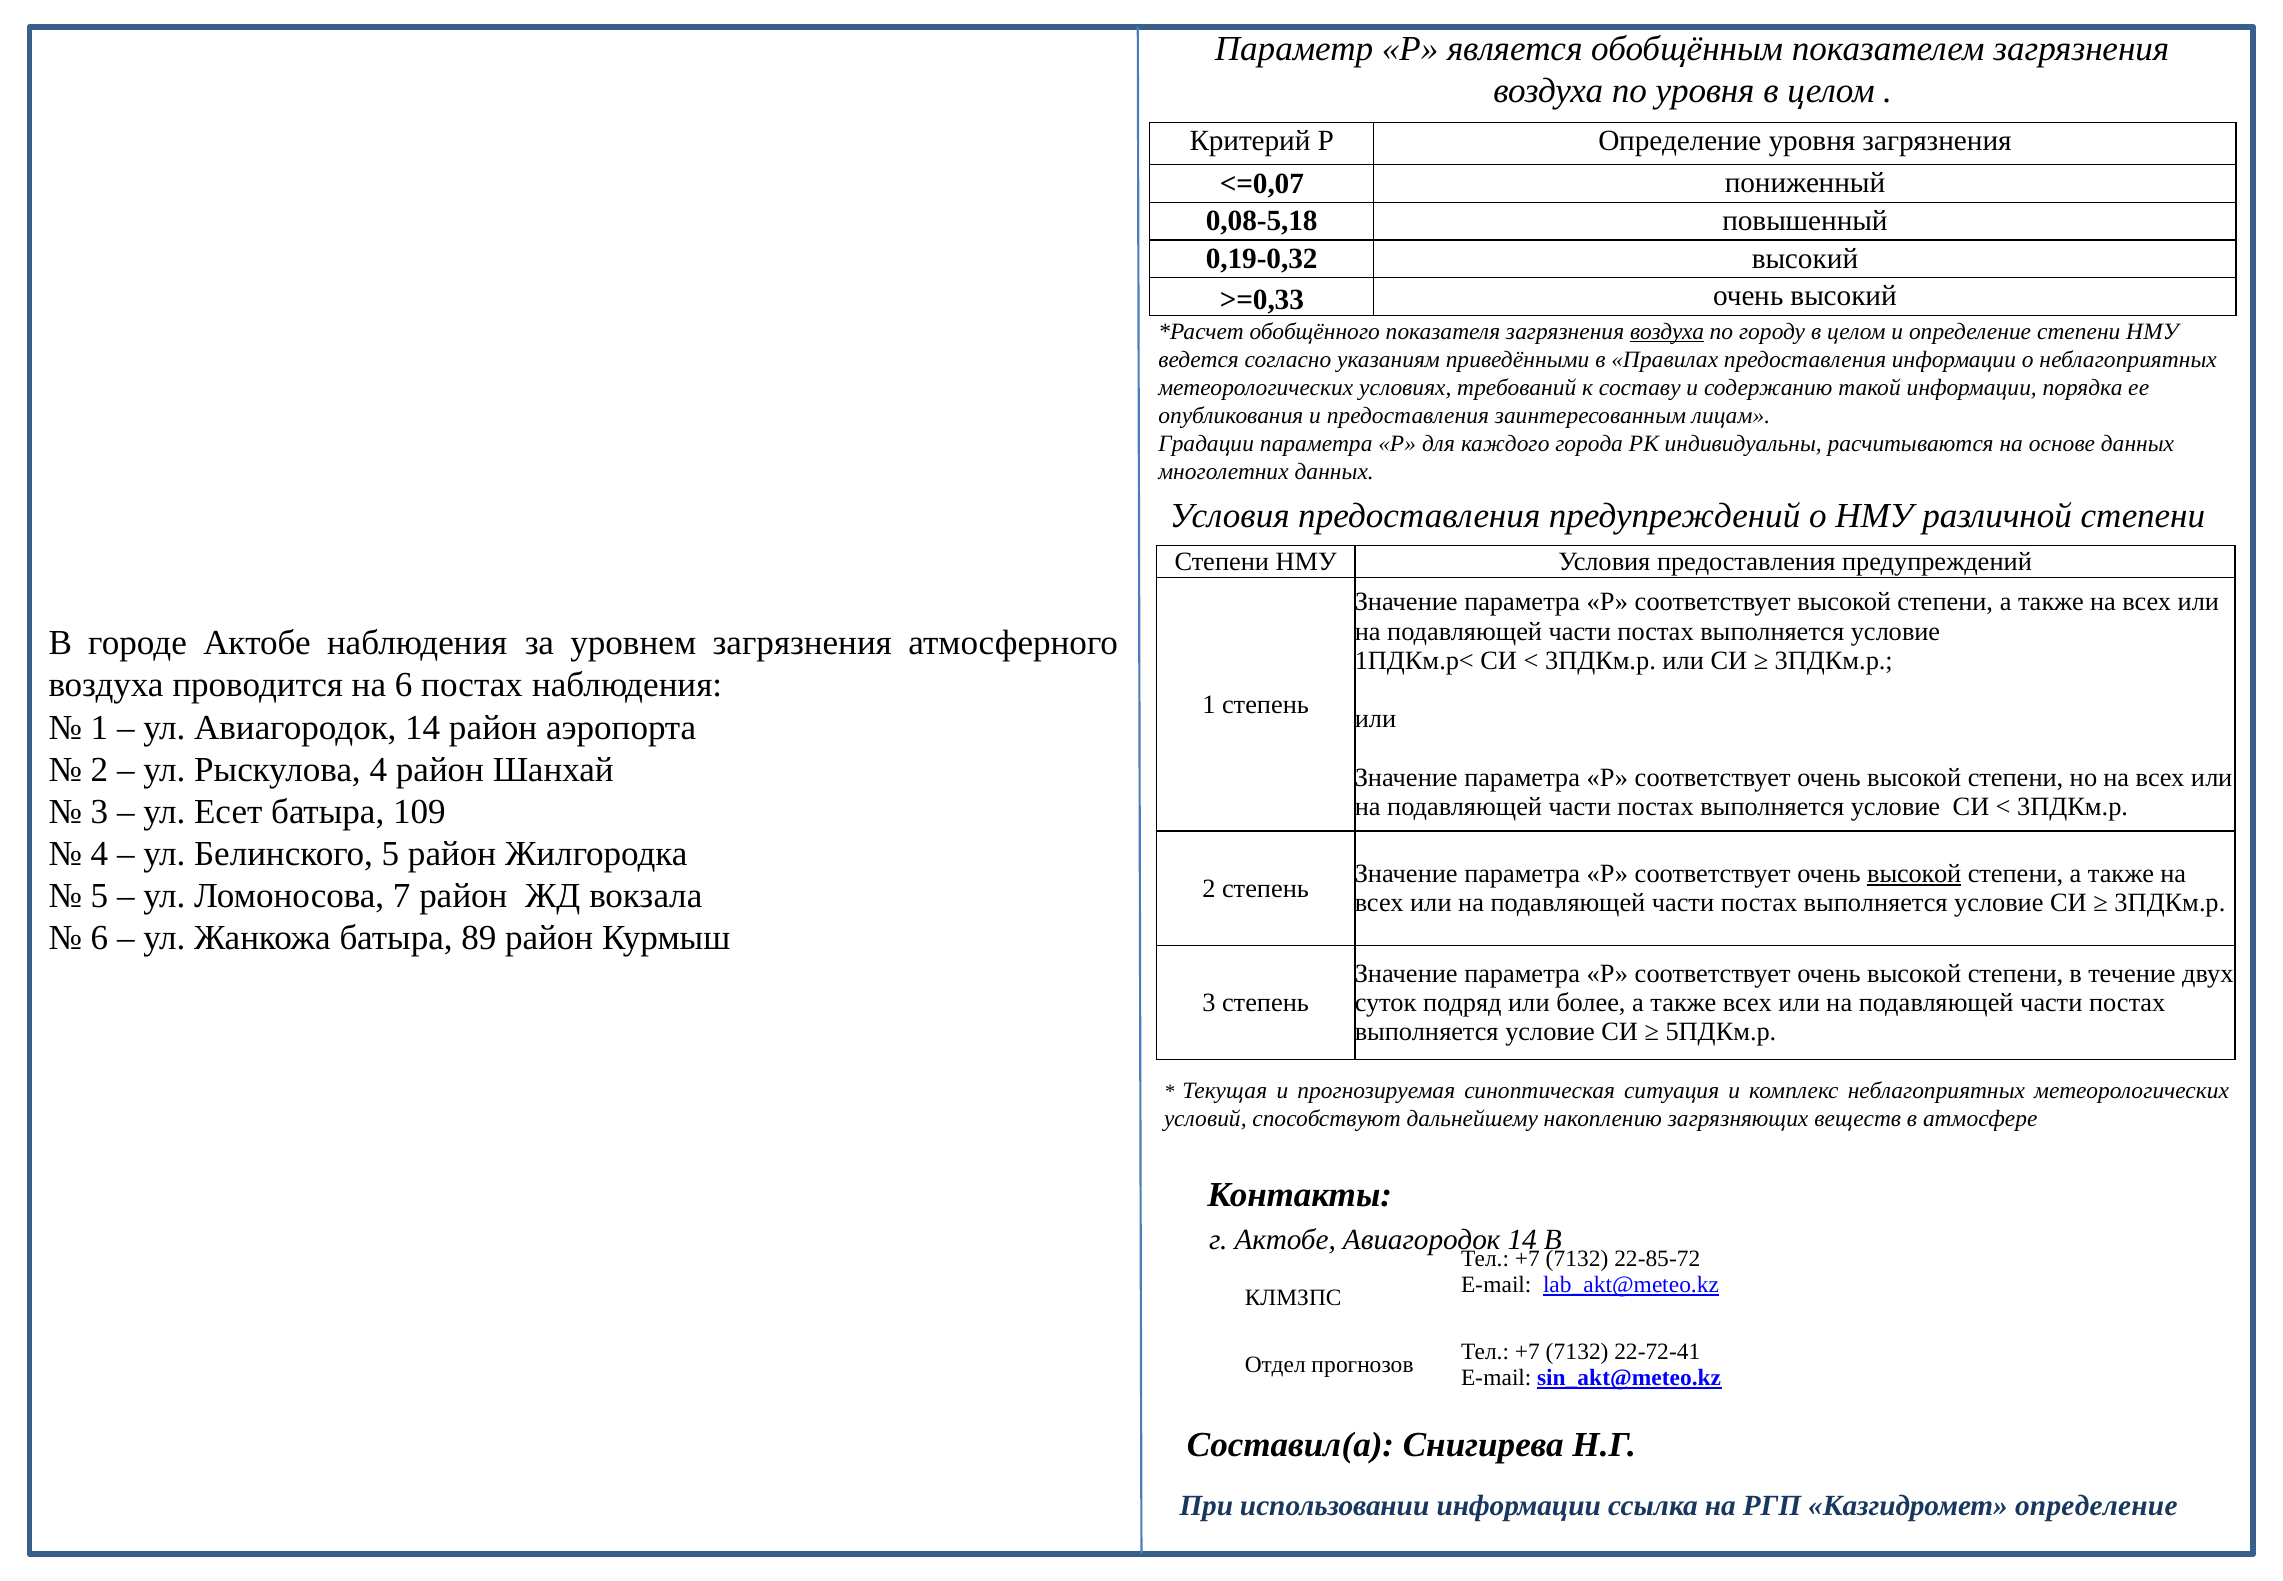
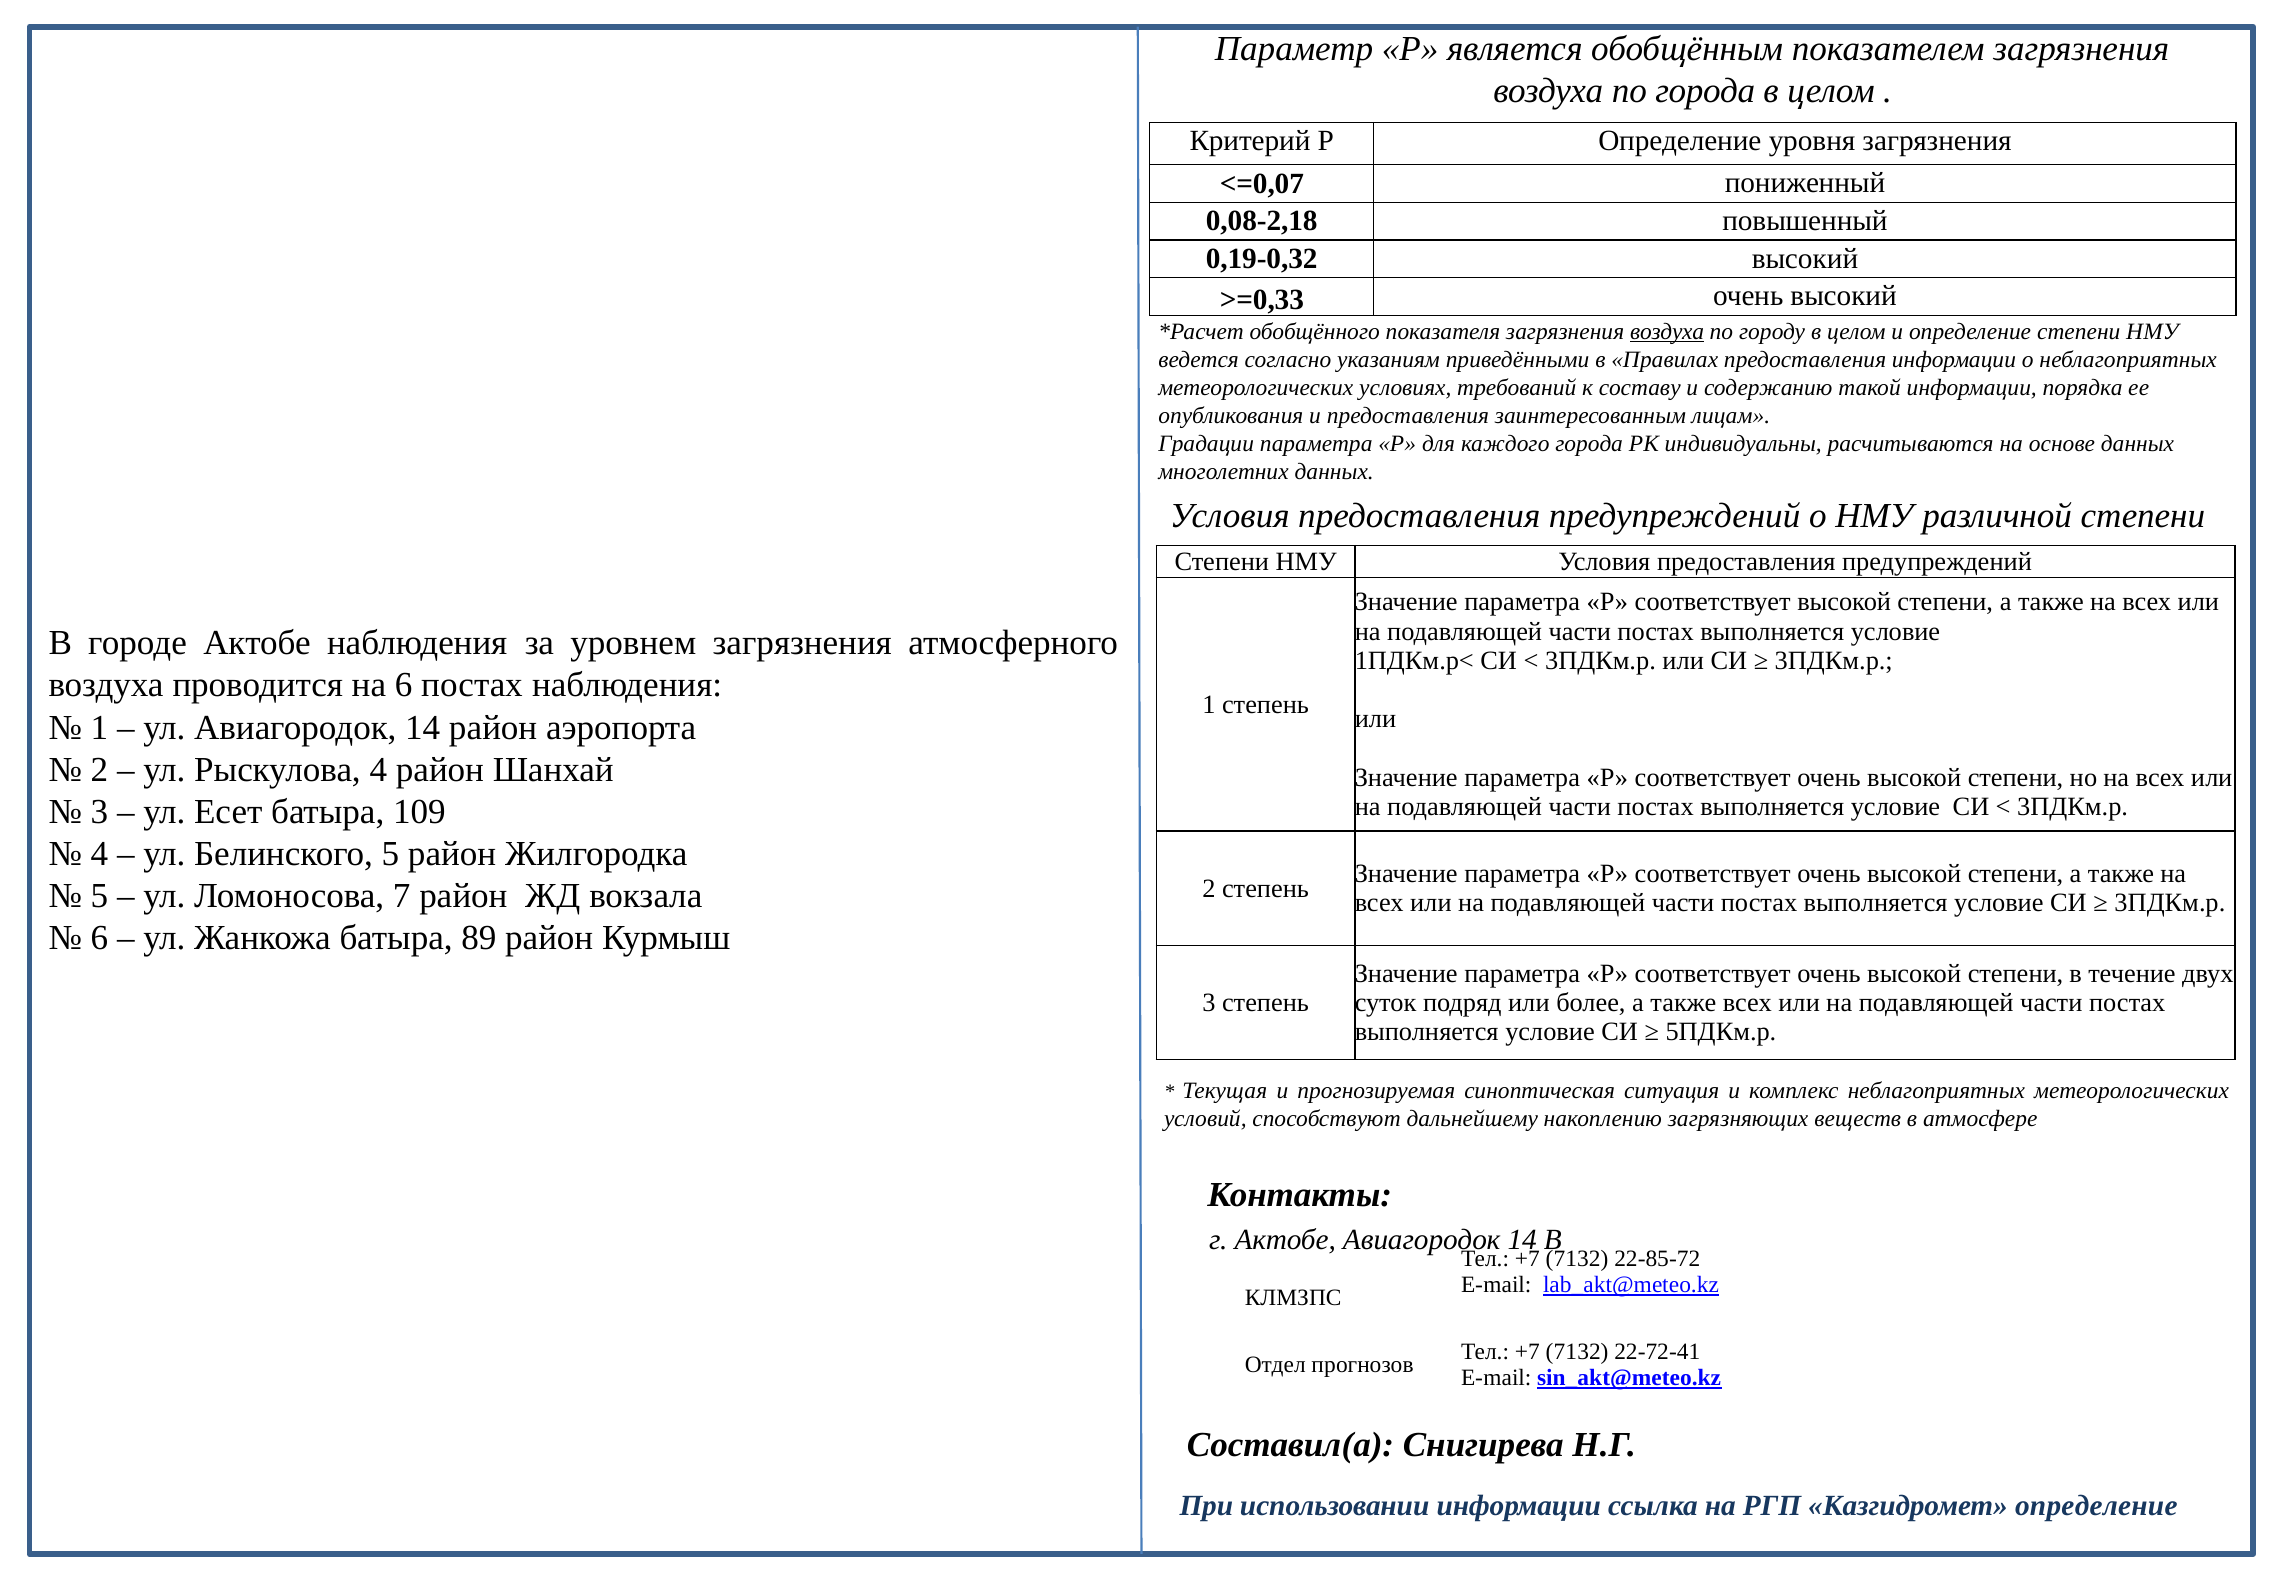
по уровня: уровня -> города
0,08-5,18: 0,08-5,18 -> 0,08-2,18
высокой at (1914, 873) underline: present -> none
